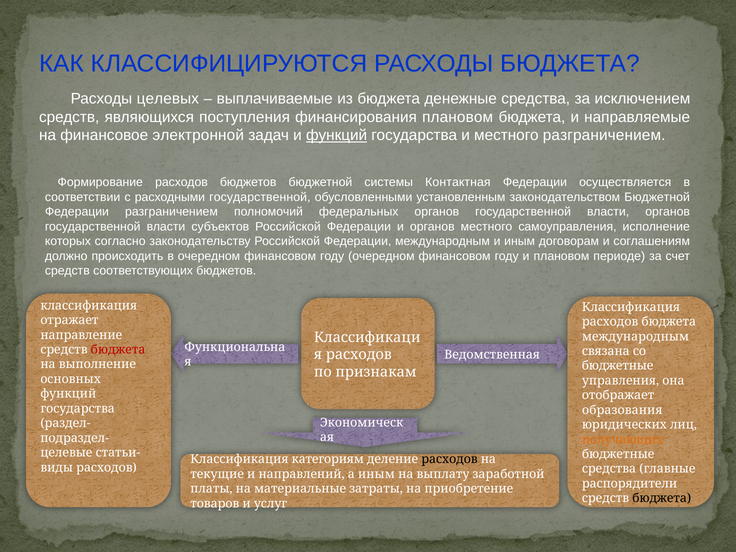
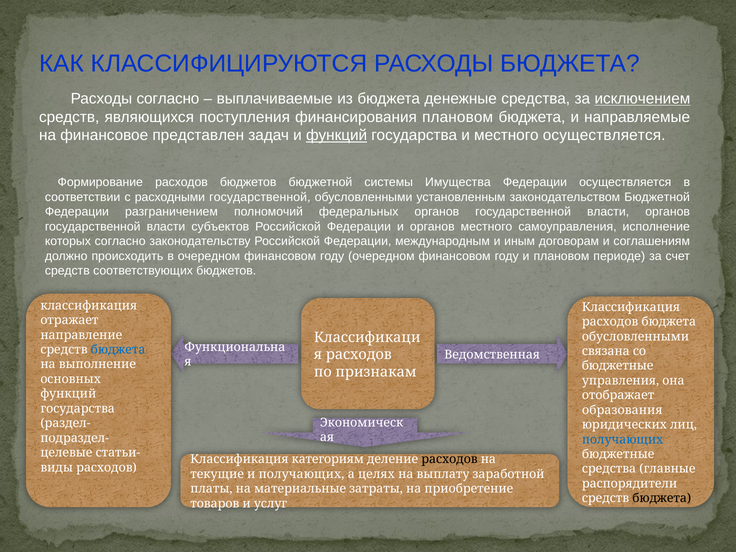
Расходы целевых: целевых -> согласно
исключением underline: none -> present
электронной: электронной -> представлен
местного разграничением: разграничением -> осуществляется
Контактная: Контактная -> Имущества
международным at (636, 336): международным -> обусловленными
бюджета at (118, 350) colour: red -> blue
получающих at (623, 439) colour: orange -> blue
и направлений: направлений -> получающих
а иным: иным -> целях
